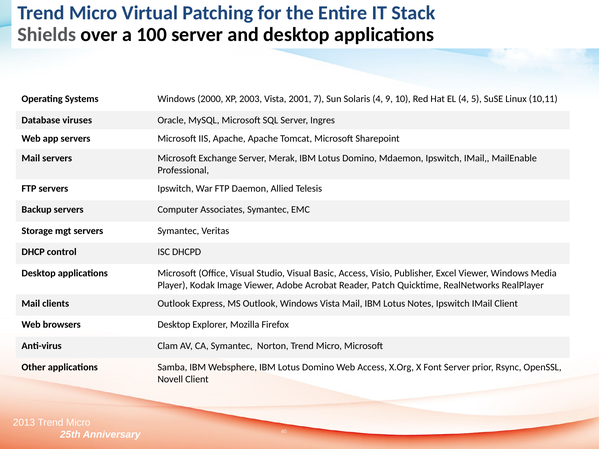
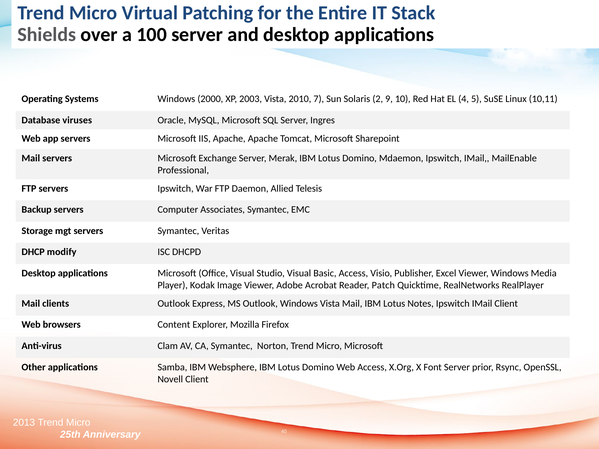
2001: 2001 -> 2010
Solaris 4: 4 -> 2
control: control -> modify
browsers Desktop: Desktop -> Content
